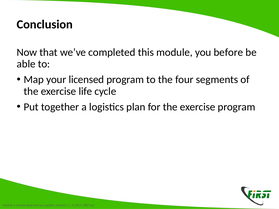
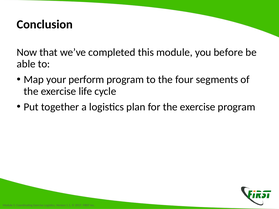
licensed: licensed -> perform
